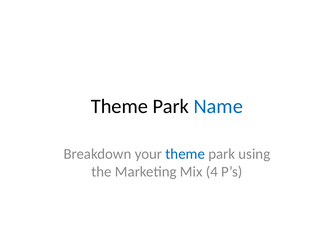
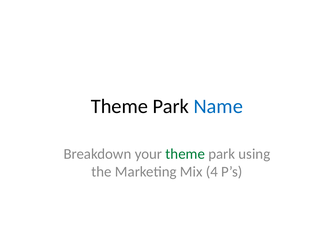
theme at (185, 154) colour: blue -> green
